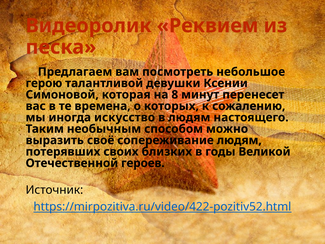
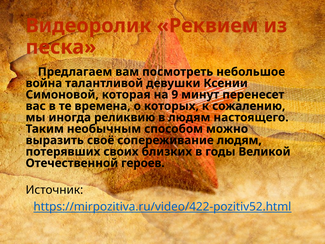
герою: герою -> война
8: 8 -> 9
искусство: искусство -> реликвию
